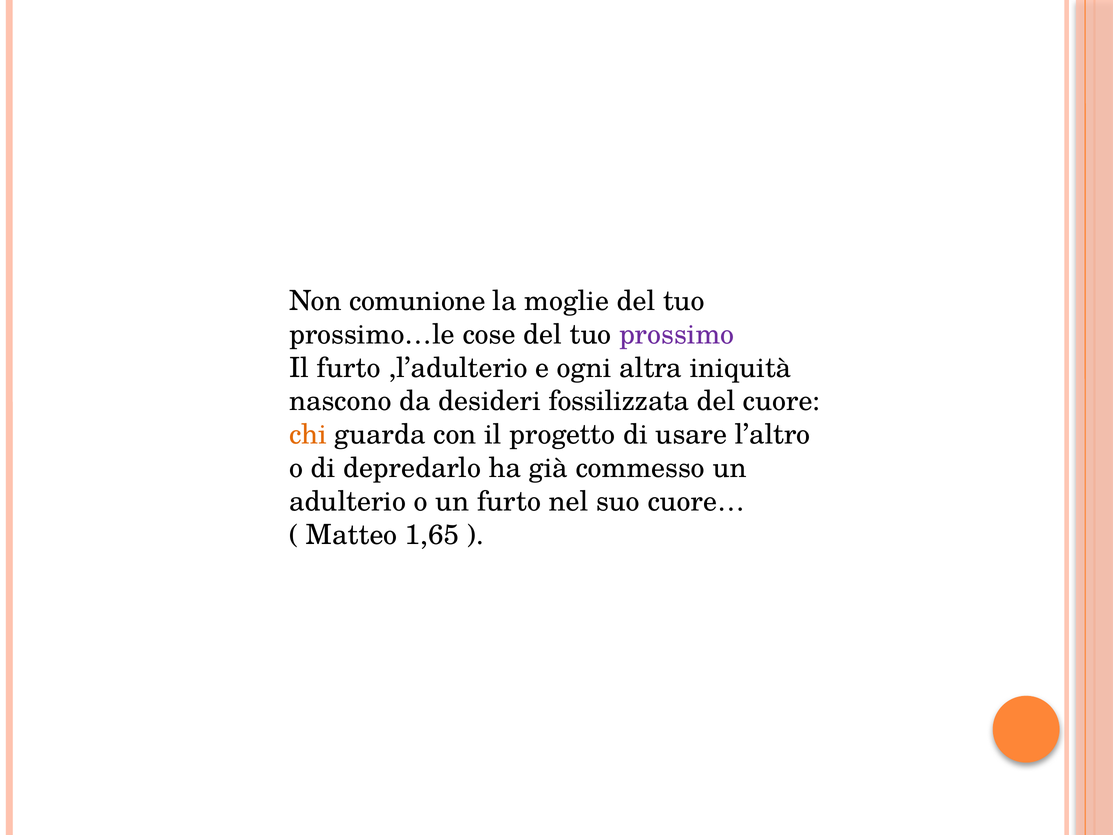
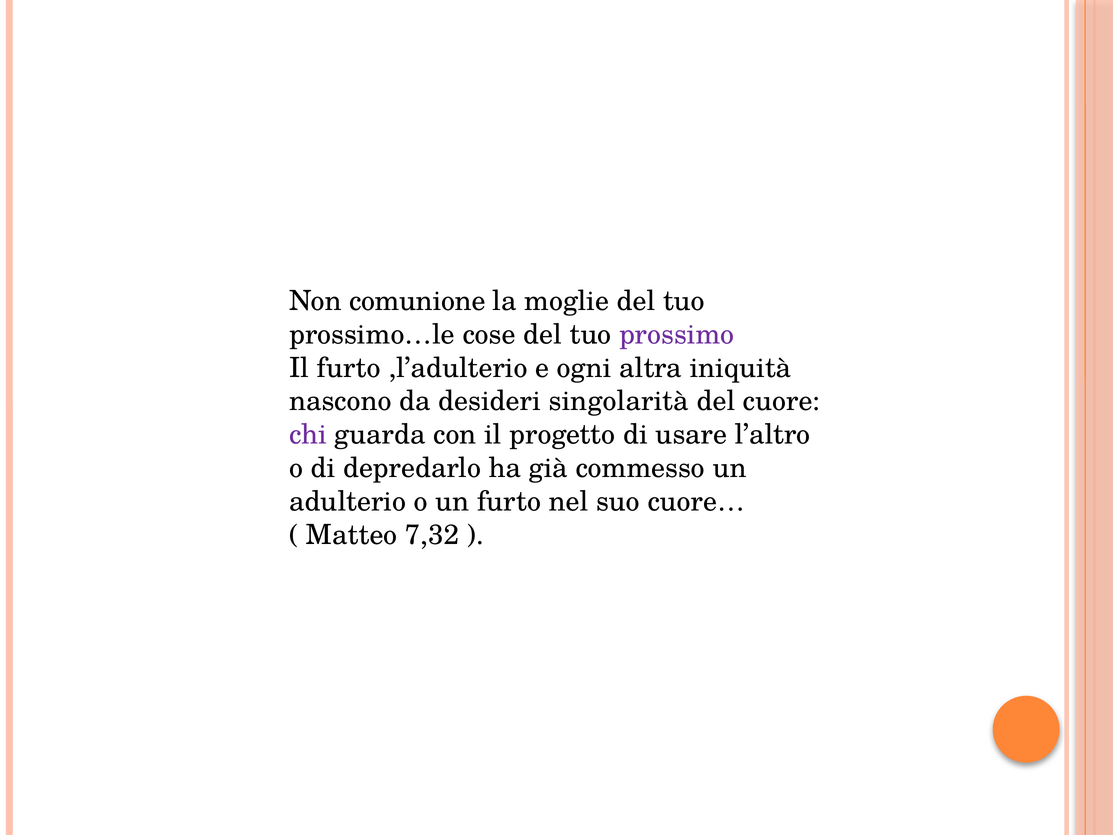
fossilizzata: fossilizzata -> singolarità
chi colour: orange -> purple
1,65: 1,65 -> 7,32
